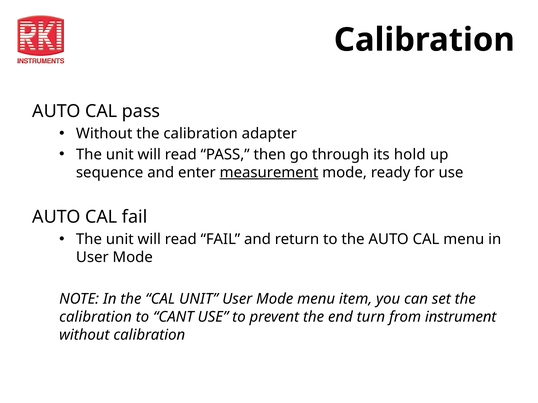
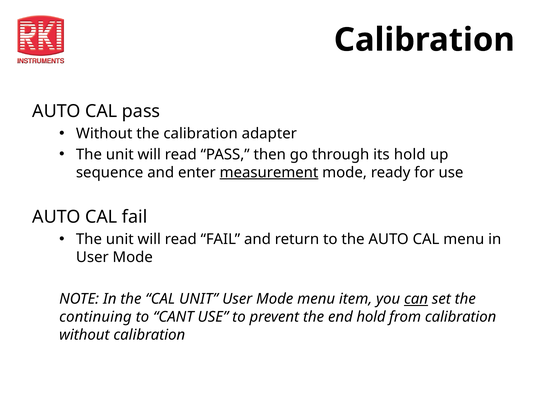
can underline: none -> present
calibration at (96, 317): calibration -> continuing
end turn: turn -> hold
from instrument: instrument -> calibration
